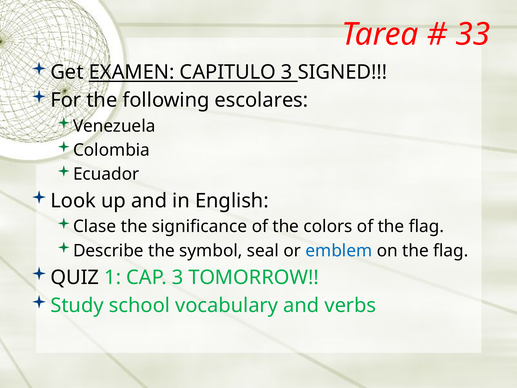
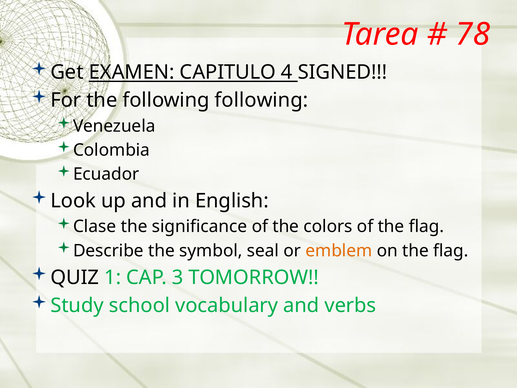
33: 33 -> 78
CAPITULO 3: 3 -> 4
following escolares: escolares -> following
emblem colour: blue -> orange
